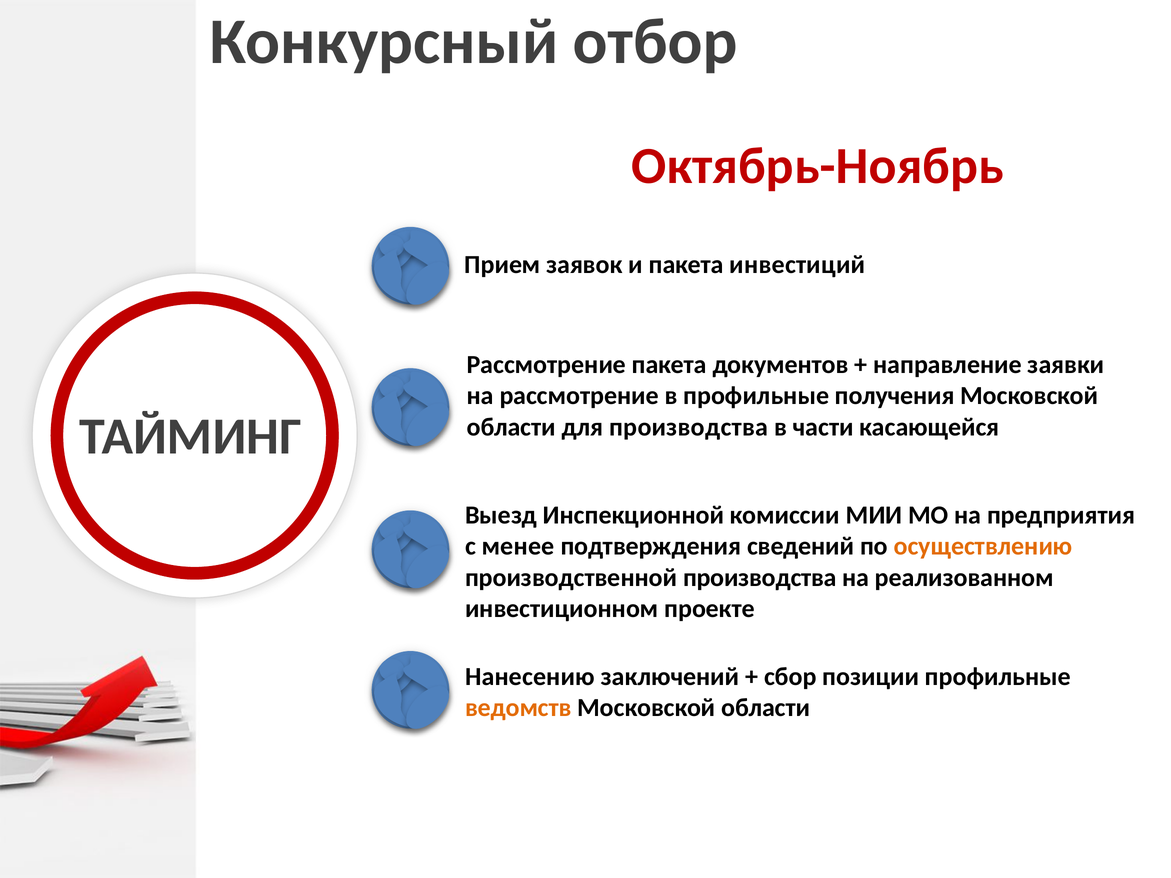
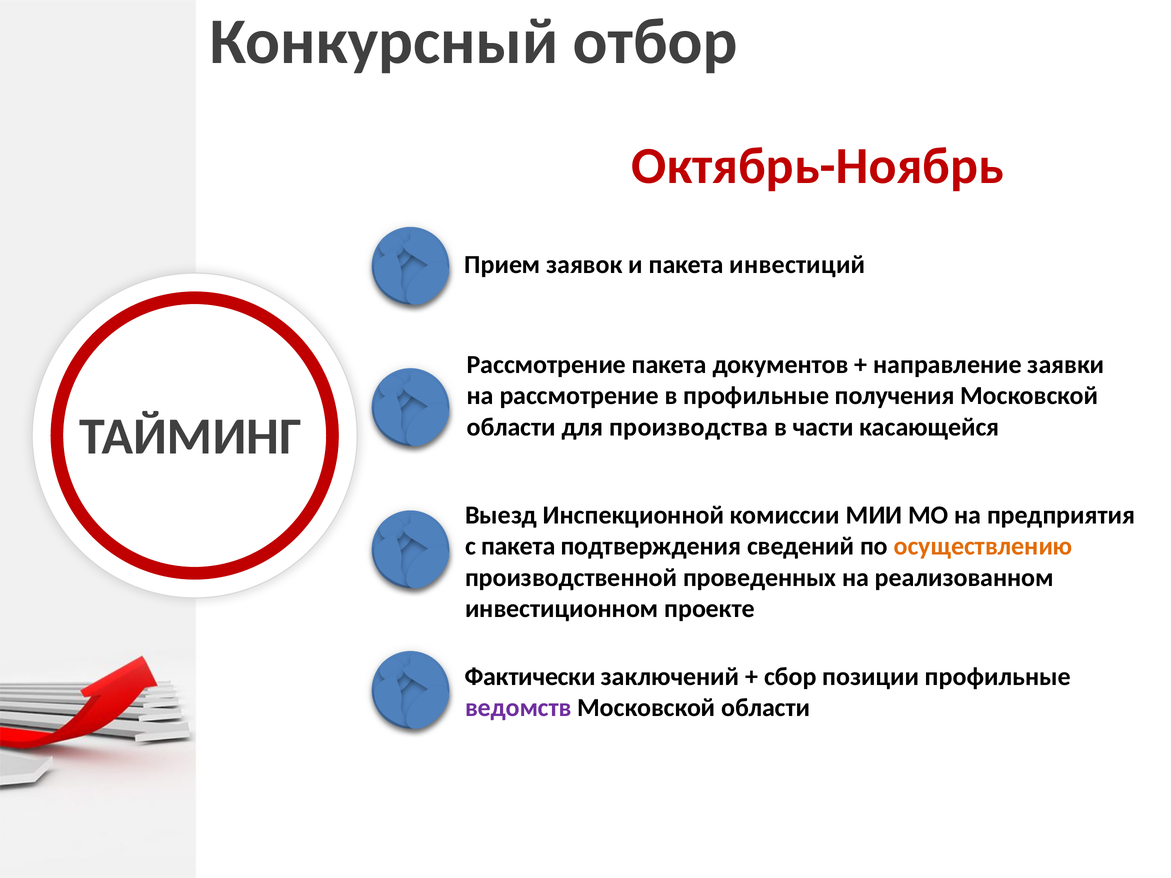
с менее: менее -> пакета
производственной производства: производства -> проведенных
Нанесению: Нанесению -> Фактически
ведомств colour: orange -> purple
